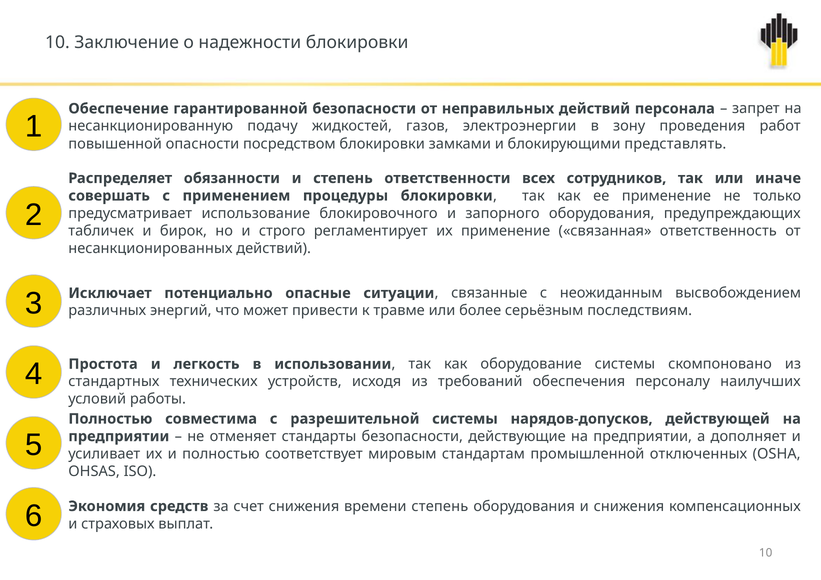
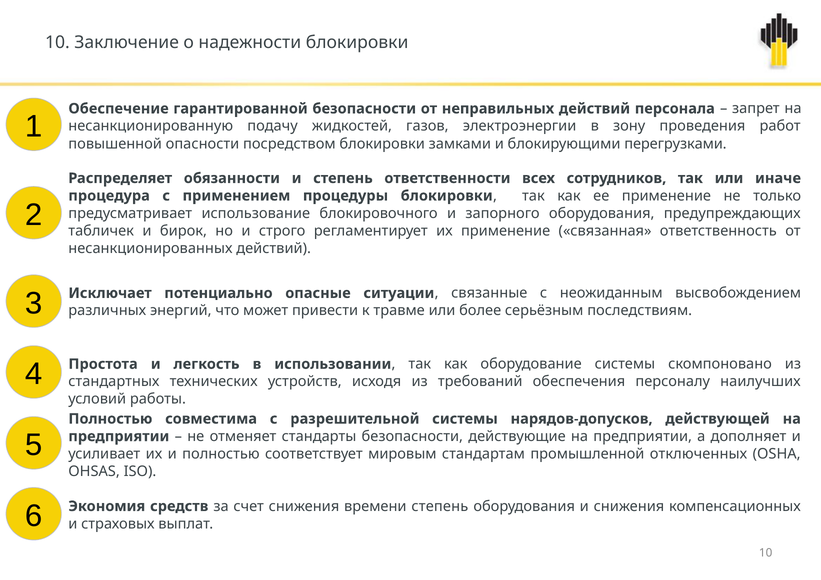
представлять: представлять -> перегрузками
совершать: совершать -> процедура
